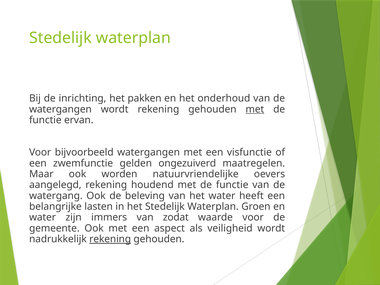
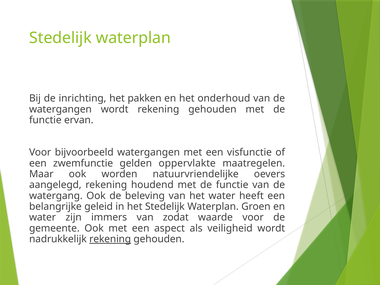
met at (255, 109) underline: present -> none
ongezuiverd: ongezuiverd -> oppervlakte
lasten: lasten -> geleid
